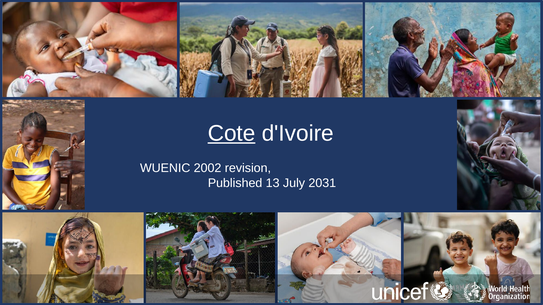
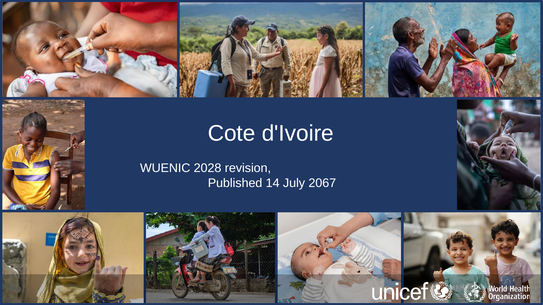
Cote underline: present -> none
2002: 2002 -> 2028
13: 13 -> 14
2031: 2031 -> 2067
